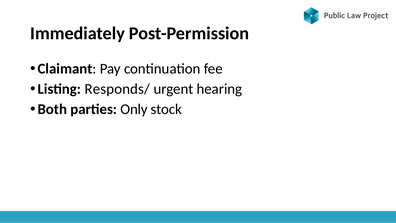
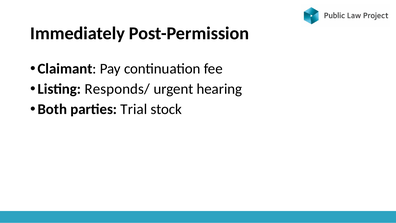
Only: Only -> Trial
